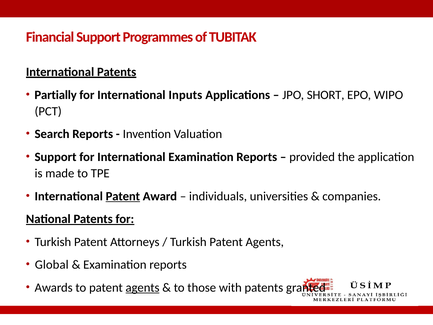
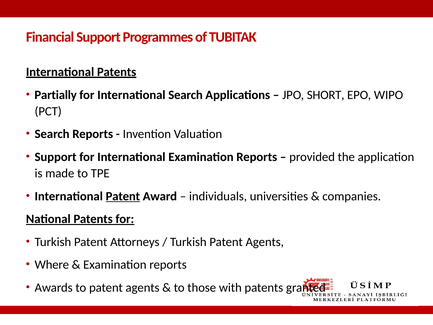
International Inputs: Inputs -> Search
Global: Global -> Where
agents at (143, 287) underline: present -> none
